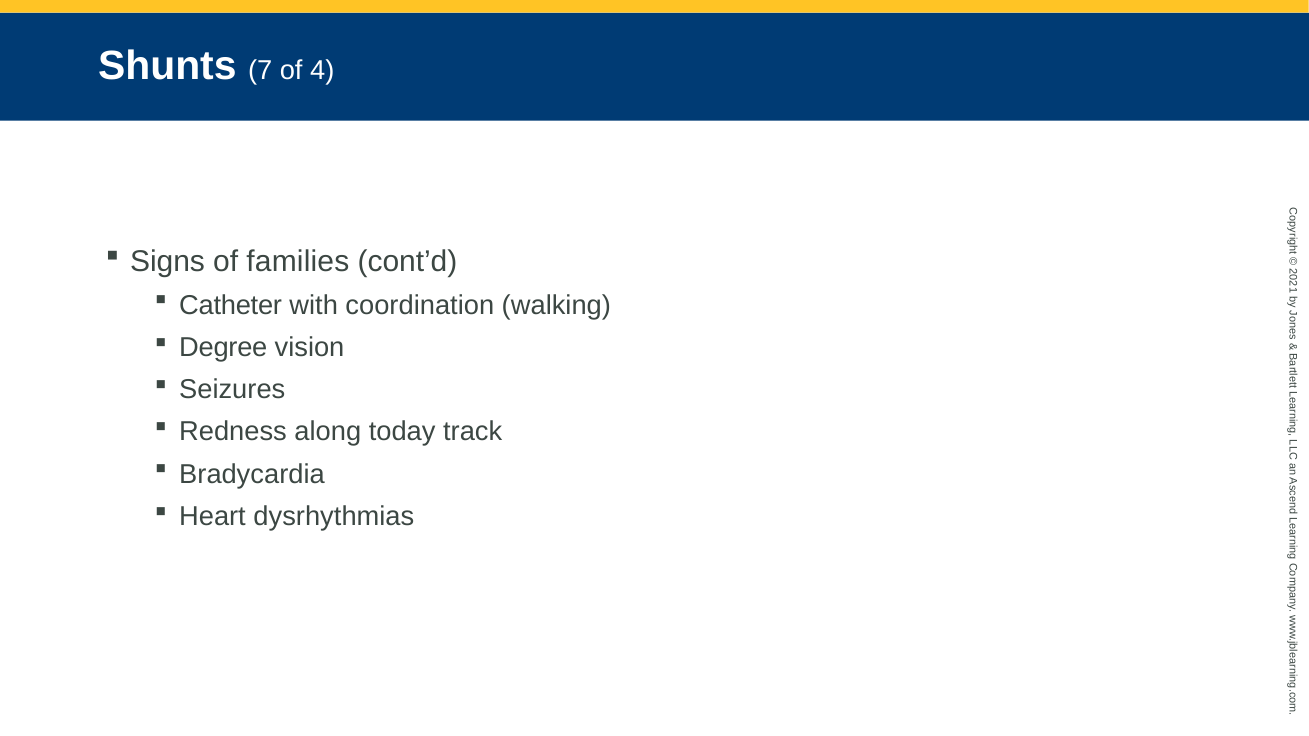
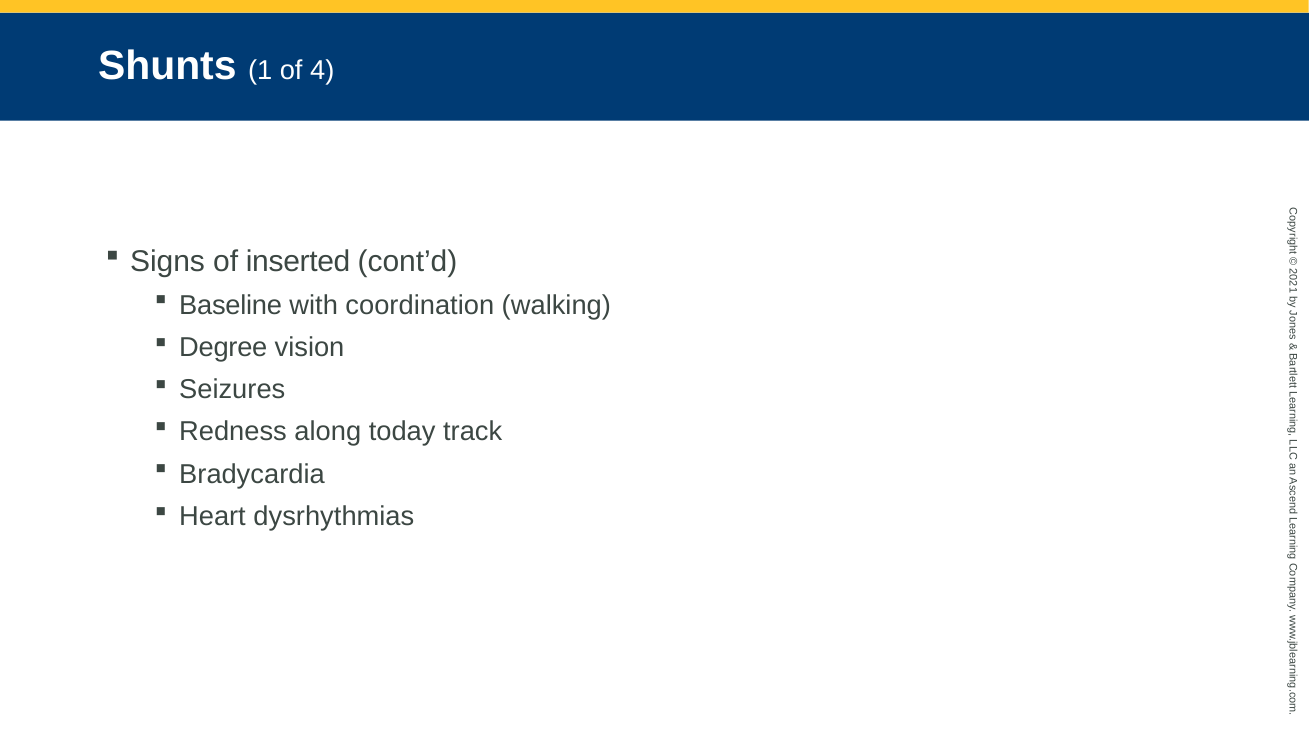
Shunts 7: 7 -> 1
families: families -> inserted
Catheter: Catheter -> Baseline
